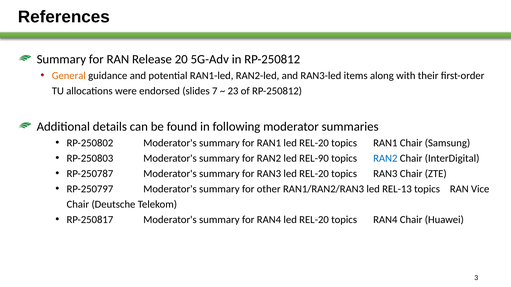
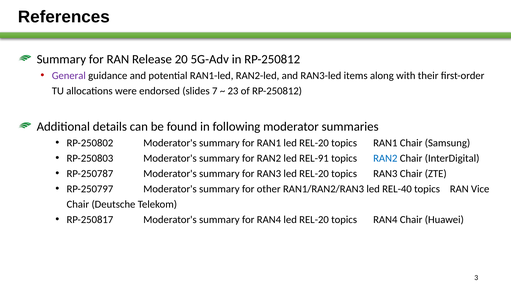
General colour: orange -> purple
REL-90: REL-90 -> REL-91
REL-13: REL-13 -> REL-40
